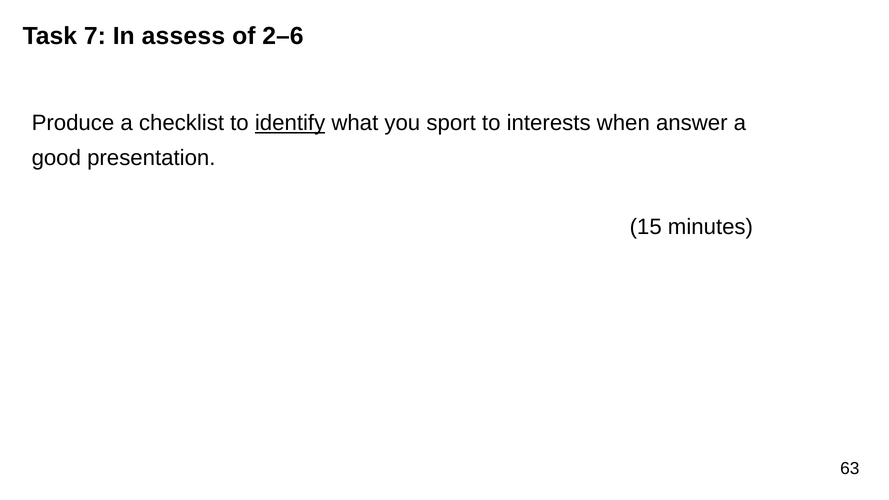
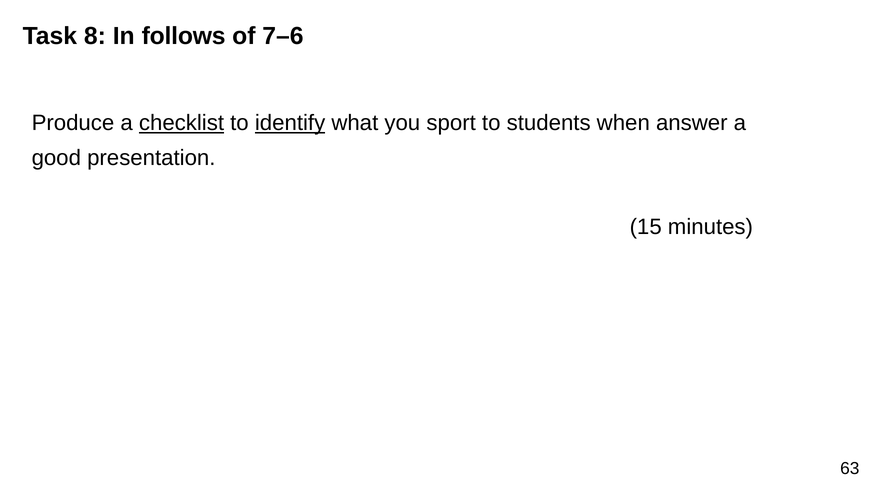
7: 7 -> 8
assess: assess -> follows
2–6: 2–6 -> 7–6
checklist underline: none -> present
interests: interests -> students
